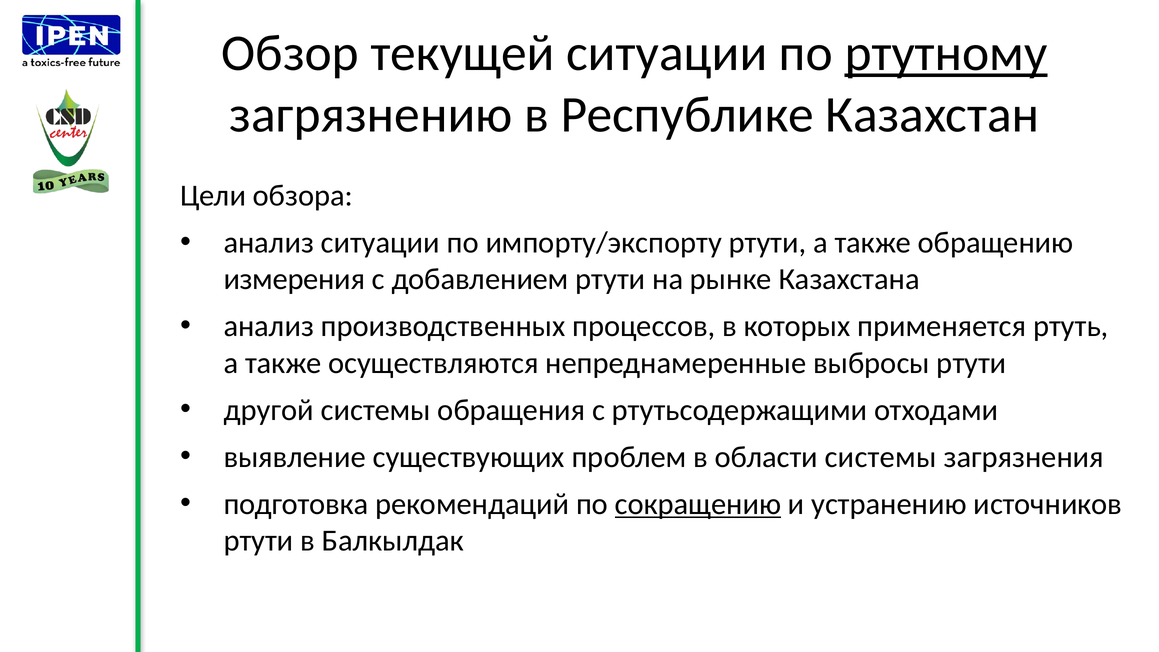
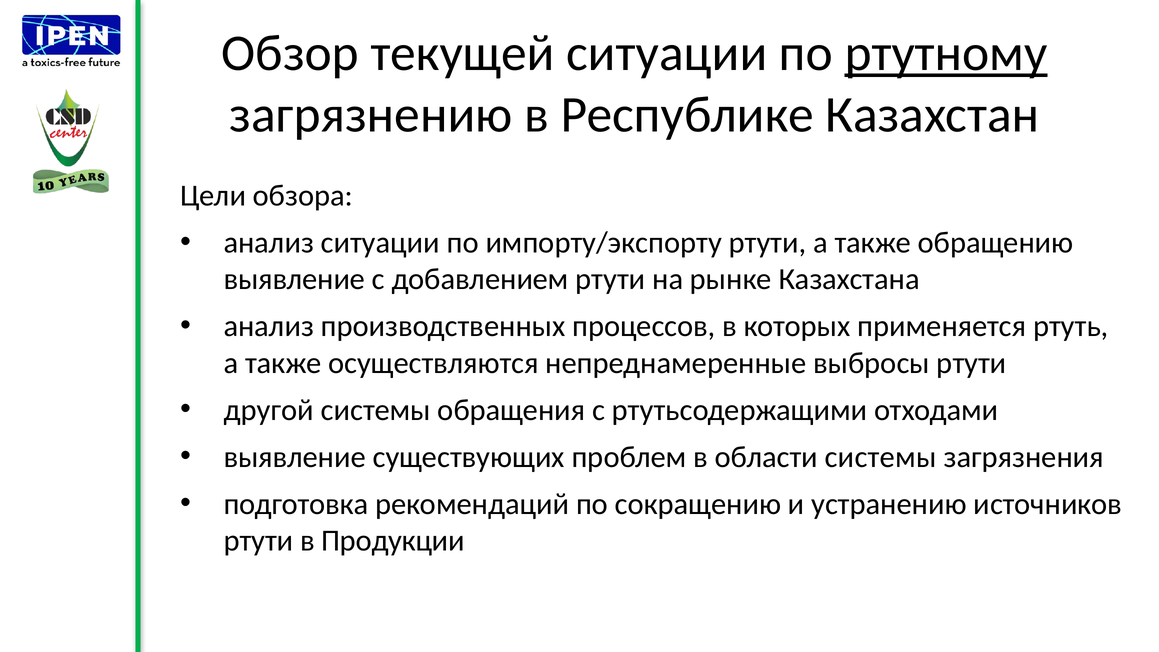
измерения at (294, 279): измерения -> выявление
сокращению underline: present -> none
Балкылдак: Балкылдак -> Продукции
